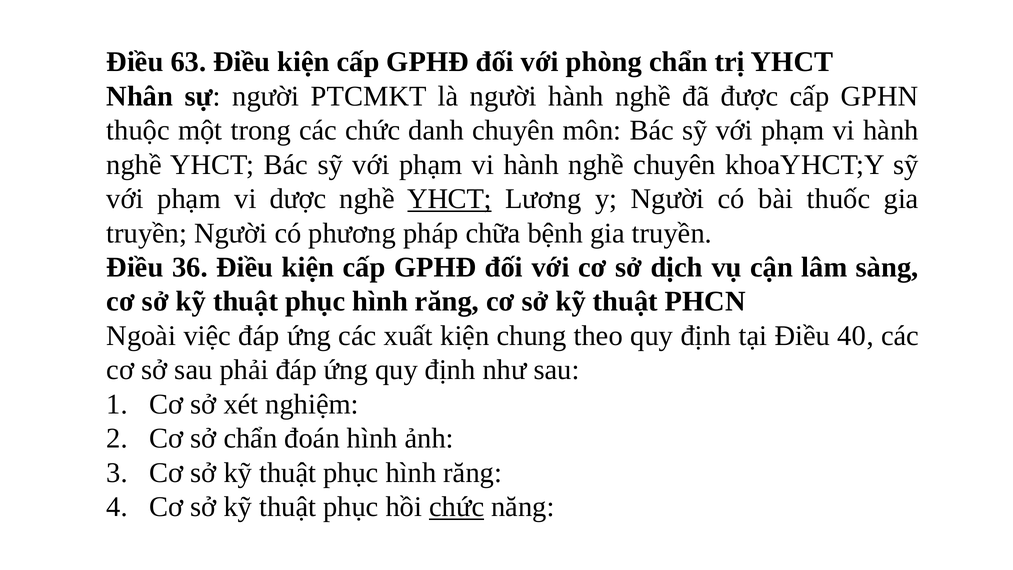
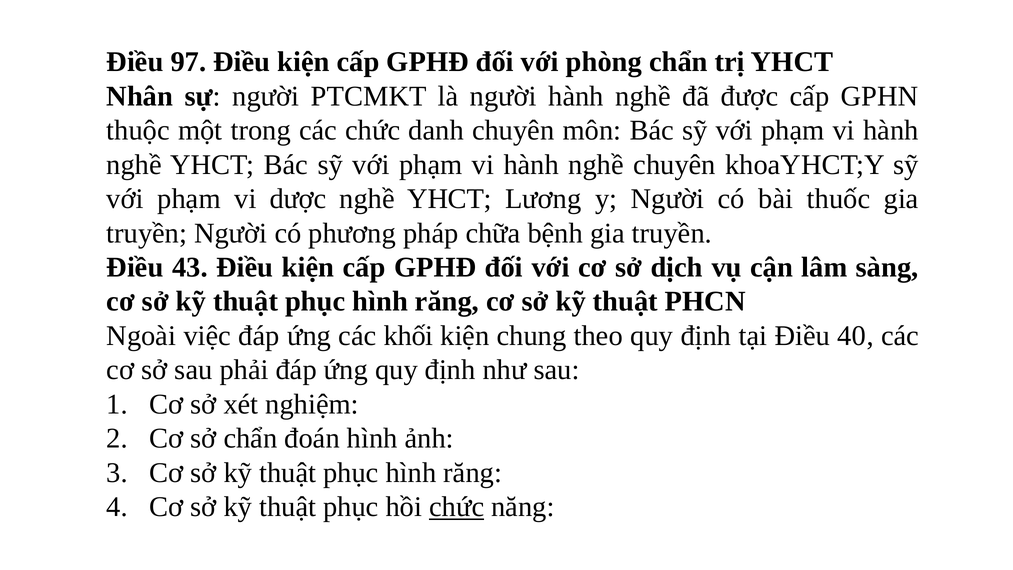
63: 63 -> 97
YHCT at (449, 199) underline: present -> none
36: 36 -> 43
xuất: xuất -> khối
